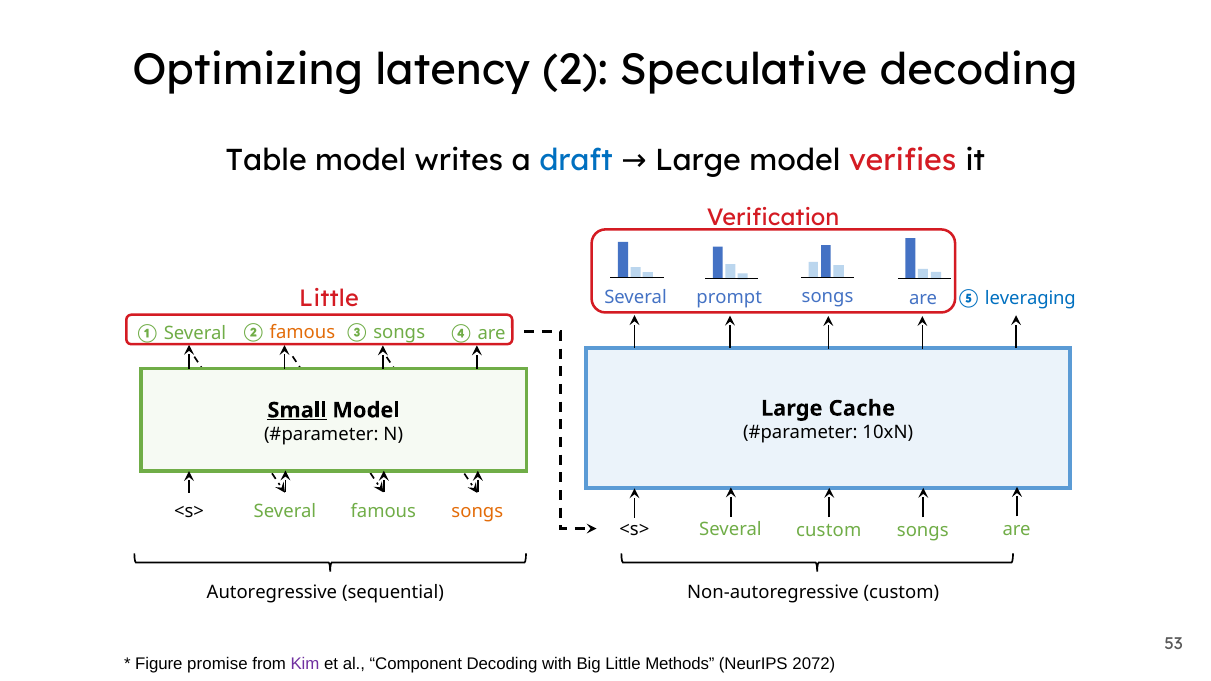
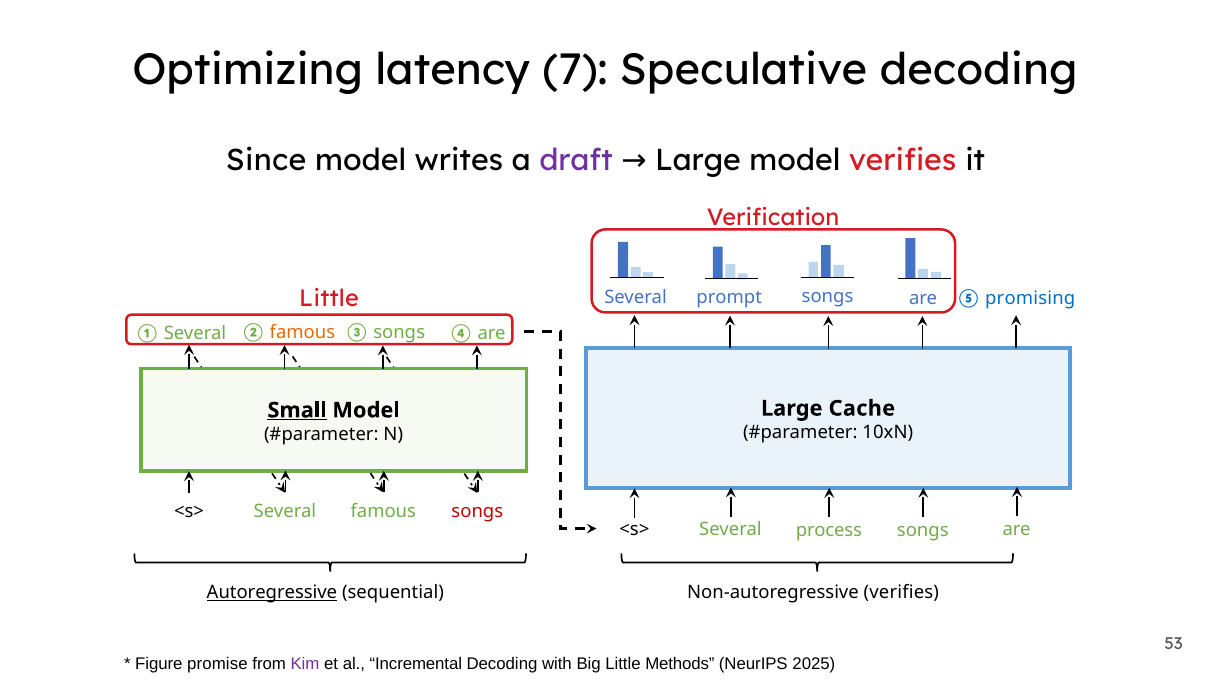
2: 2 -> 7
Table: Table -> Since
draft colour: blue -> purple
leveraging: leveraging -> promising
songs at (477, 512) colour: orange -> red
Several custom: custom -> process
Autoregressive underline: none -> present
Non-autoregressive custom: custom -> verifies
Component: Component -> Incremental
2072: 2072 -> 2025
